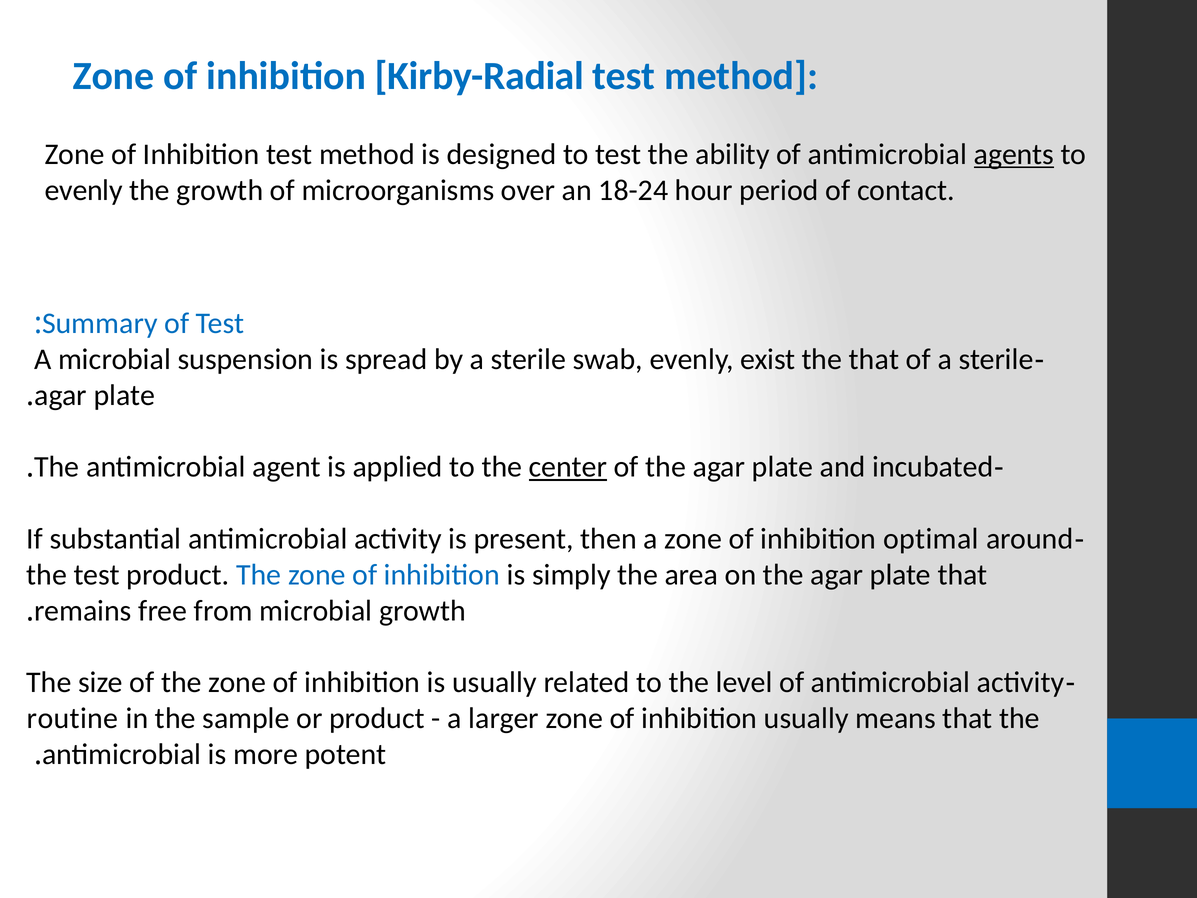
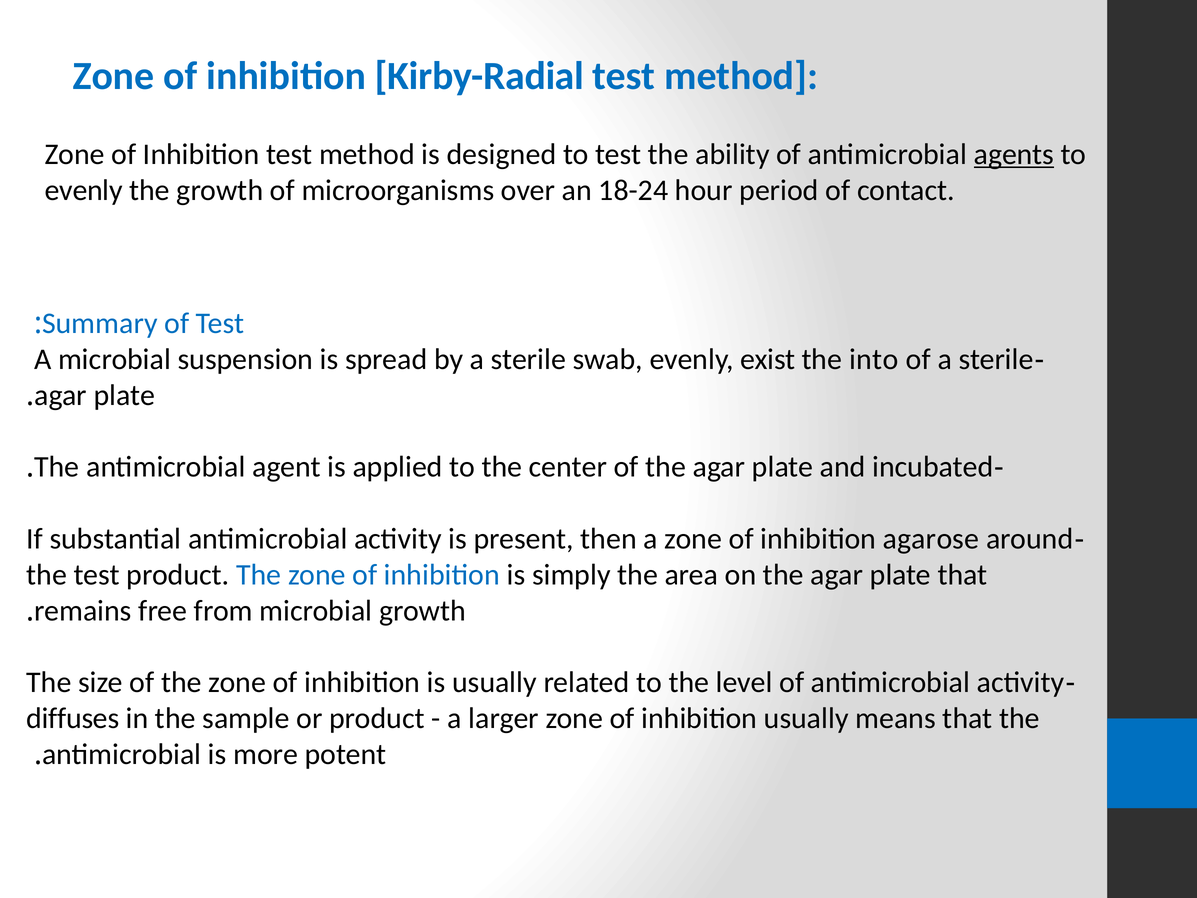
the that: that -> into
center underline: present -> none
optimal: optimal -> agarose
routine: routine -> diffuses
